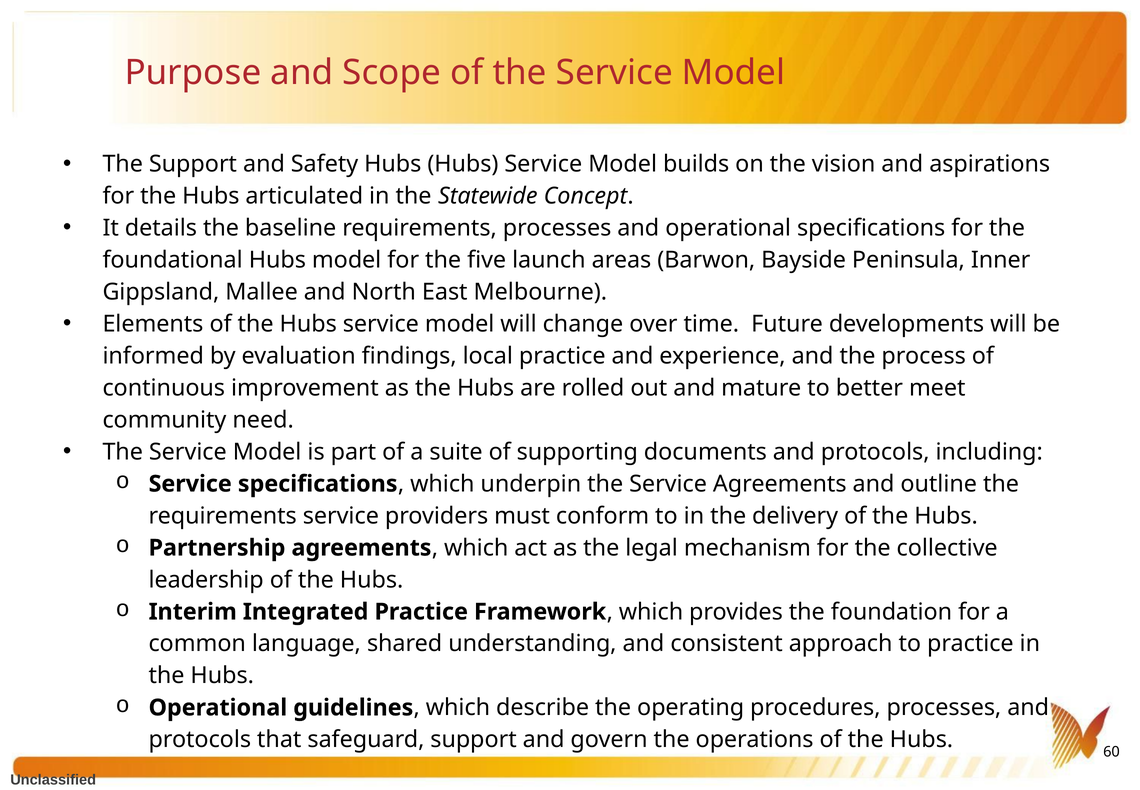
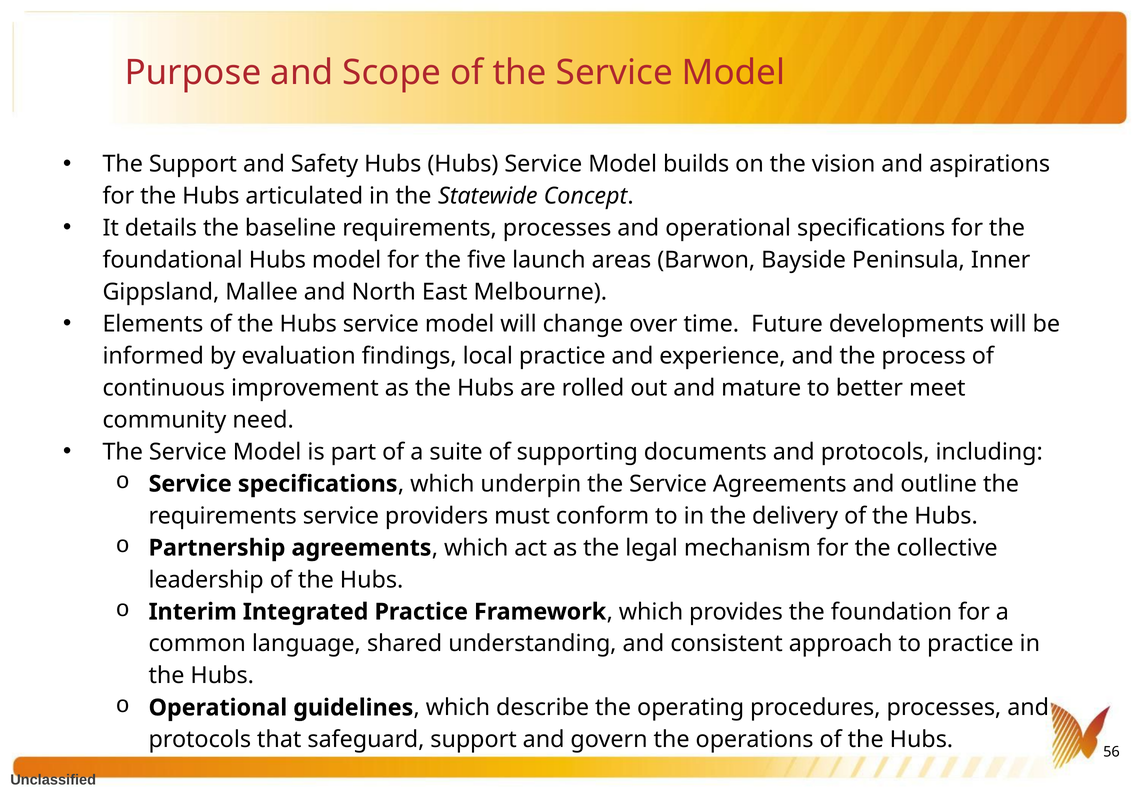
60: 60 -> 56
